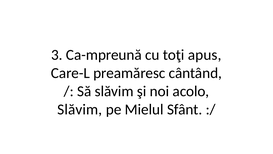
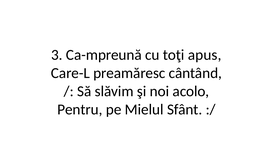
Slăvim at (80, 109): Slăvim -> Pentru
